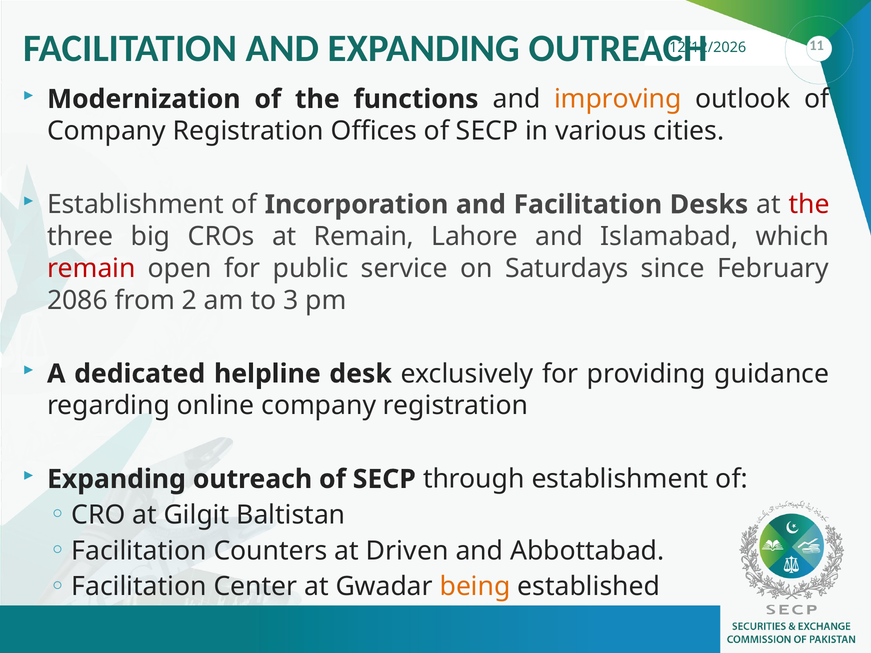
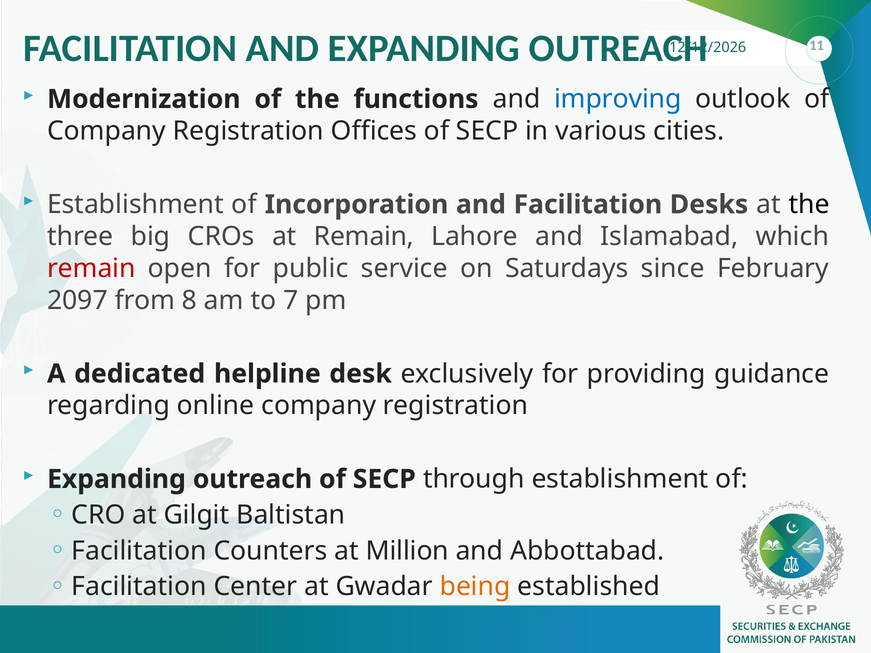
improving colour: orange -> blue
the at (809, 205) colour: red -> black
2086: 2086 -> 2097
2: 2 -> 8
3: 3 -> 7
Driven: Driven -> Million
